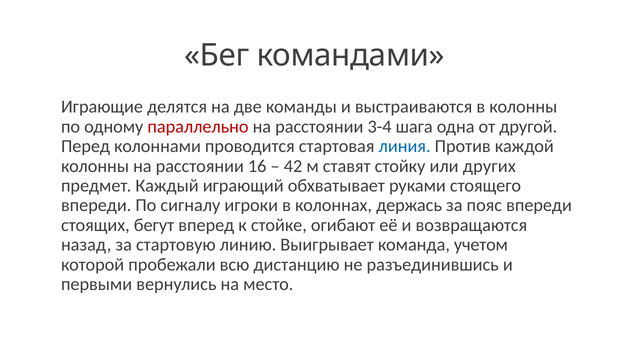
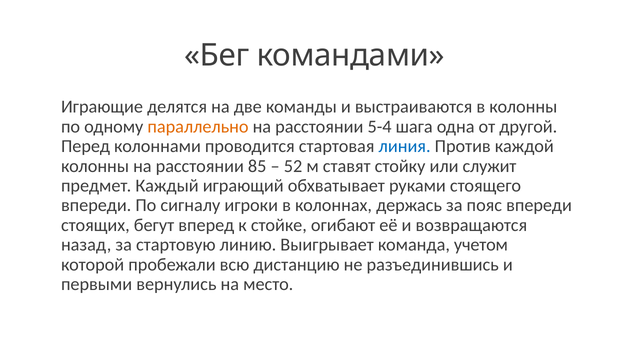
параллельно colour: red -> orange
3-4: 3-4 -> 5-4
16: 16 -> 85
42: 42 -> 52
других: других -> служит
